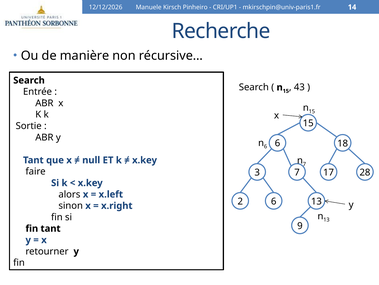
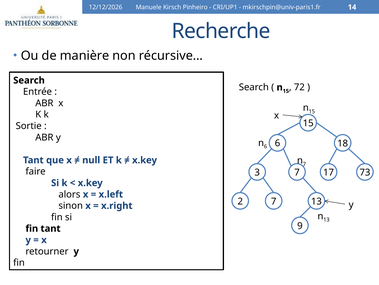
43: 43 -> 72
28: 28 -> 73
2 6: 6 -> 7
